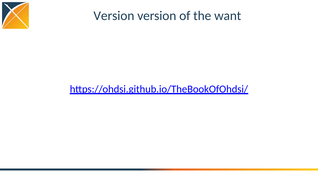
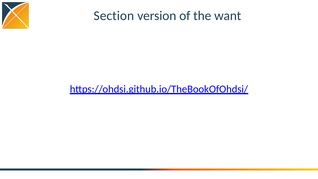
Version at (114, 16): Version -> Section
